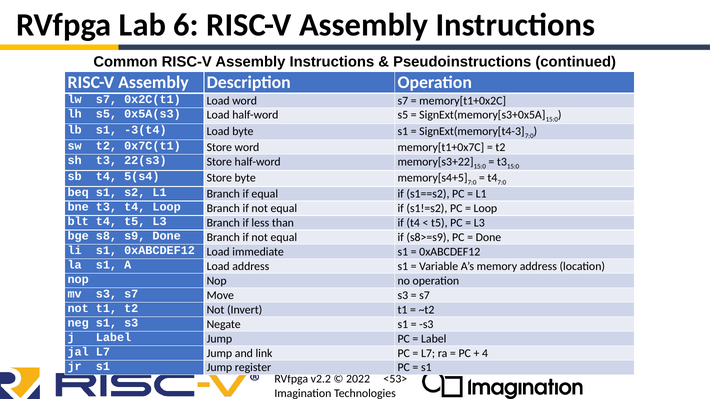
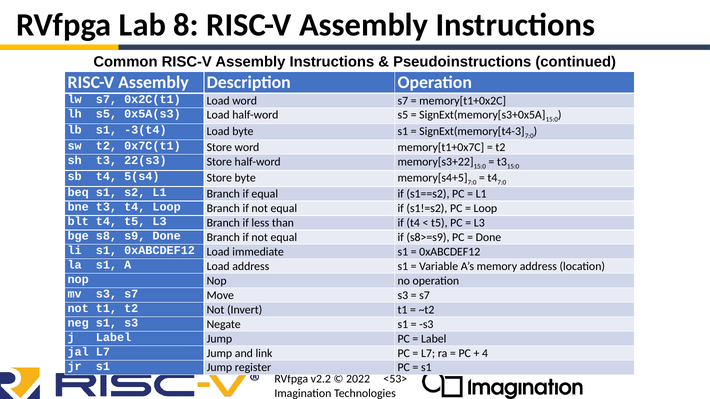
6: 6 -> 8
